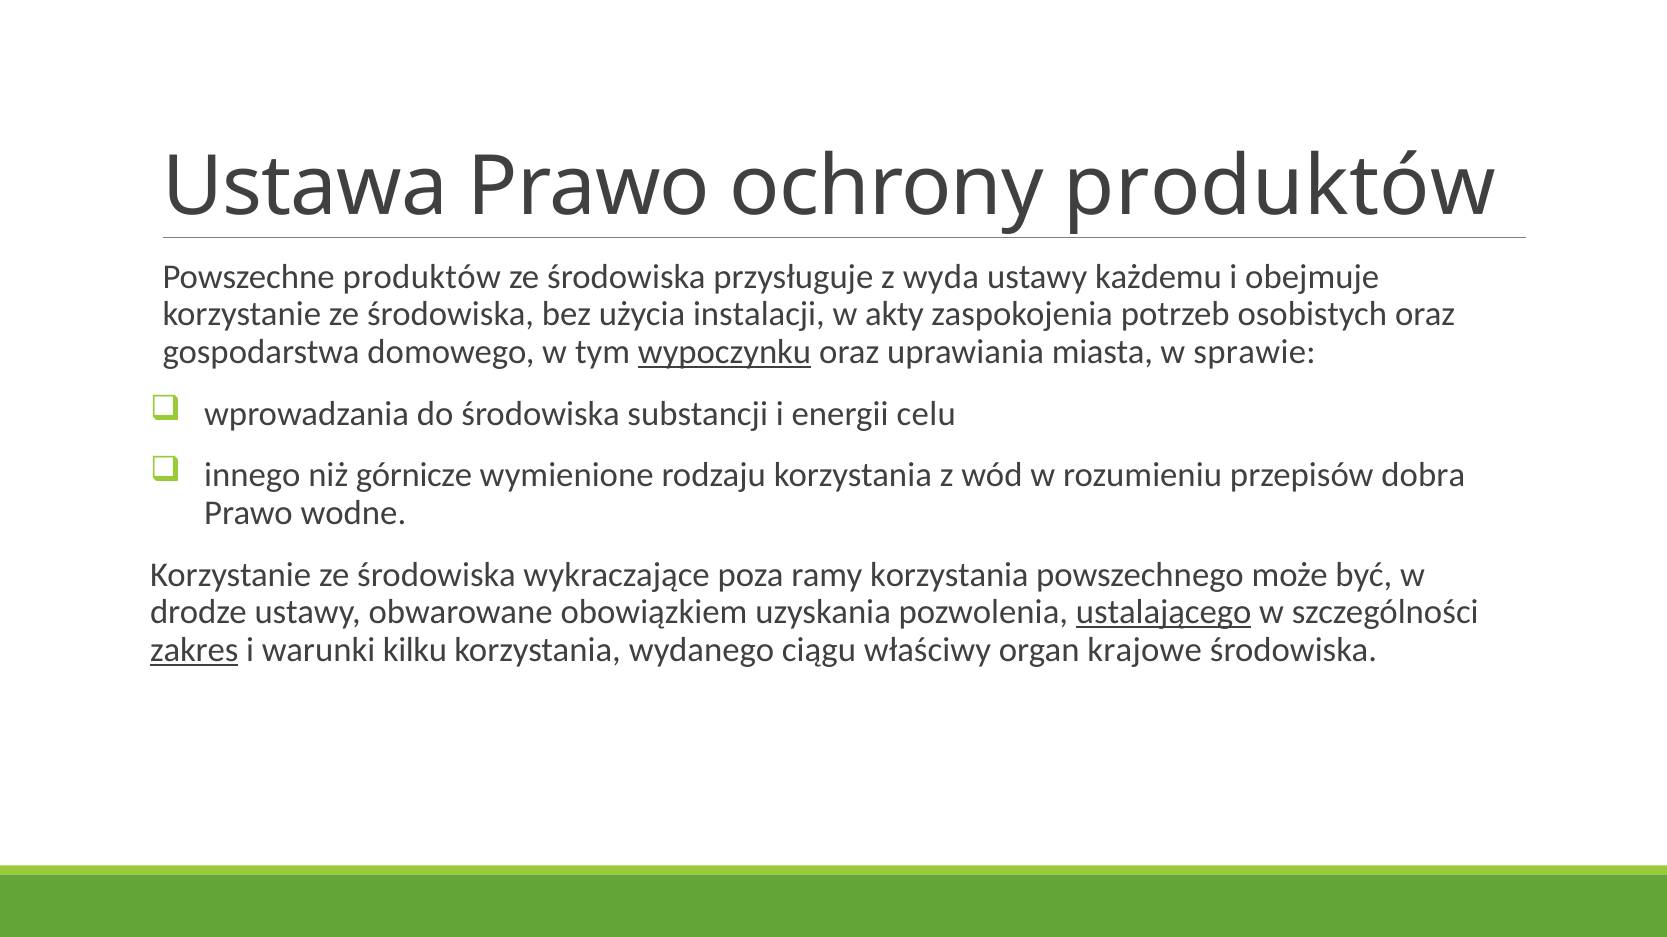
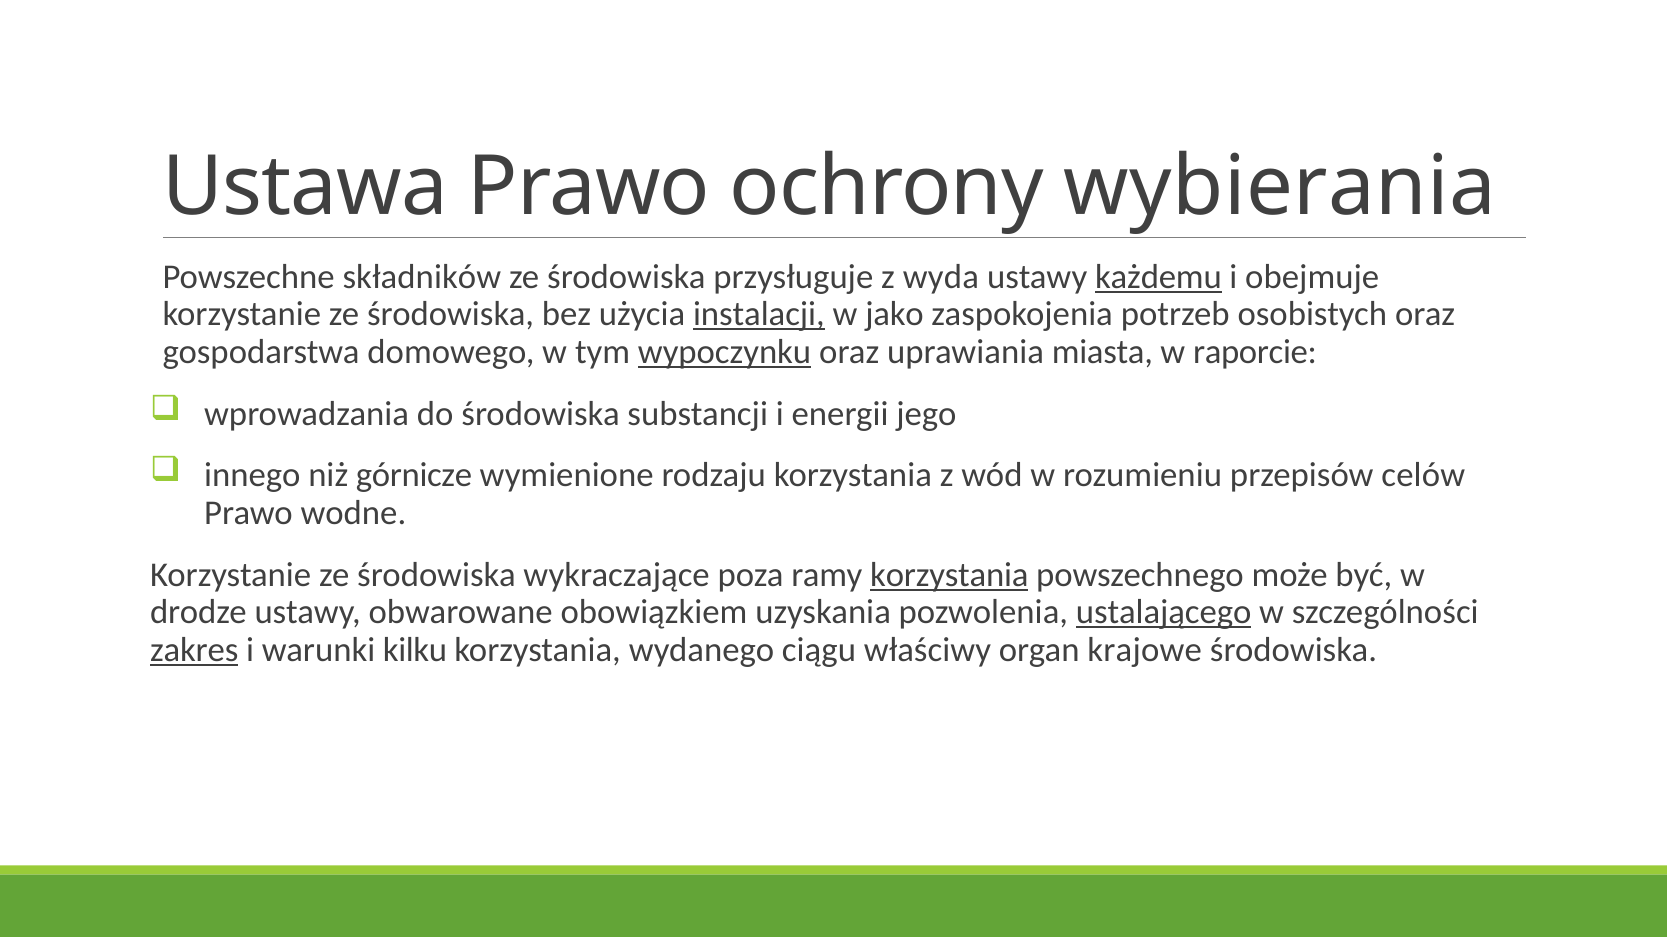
ochrony produktów: produktów -> wybierania
Powszechne produktów: produktów -> składników
każdemu underline: none -> present
instalacji underline: none -> present
akty: akty -> jako
sprawie: sprawie -> raporcie
celu: celu -> jego
dobra: dobra -> celów
korzystania at (949, 575) underline: none -> present
